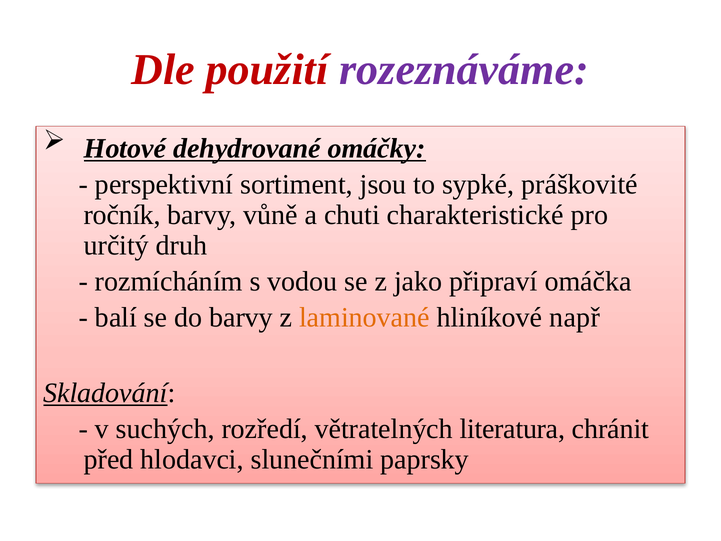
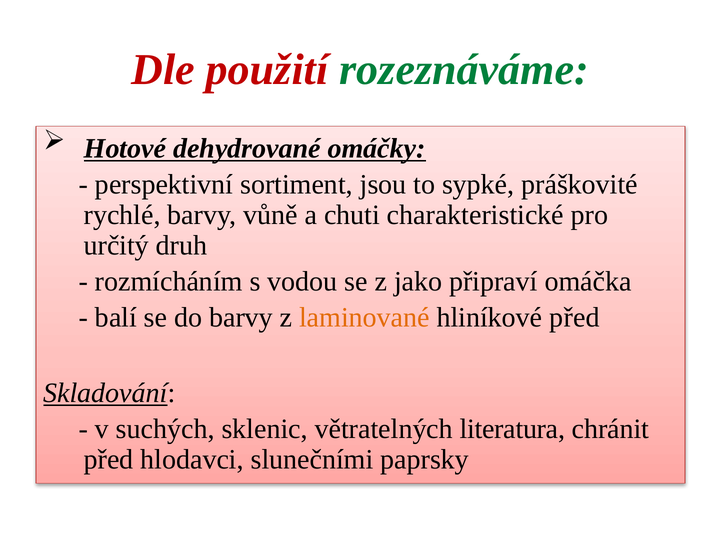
rozeznáváme colour: purple -> green
ročník: ročník -> rychlé
hliníkové např: např -> před
rozředí: rozředí -> sklenic
